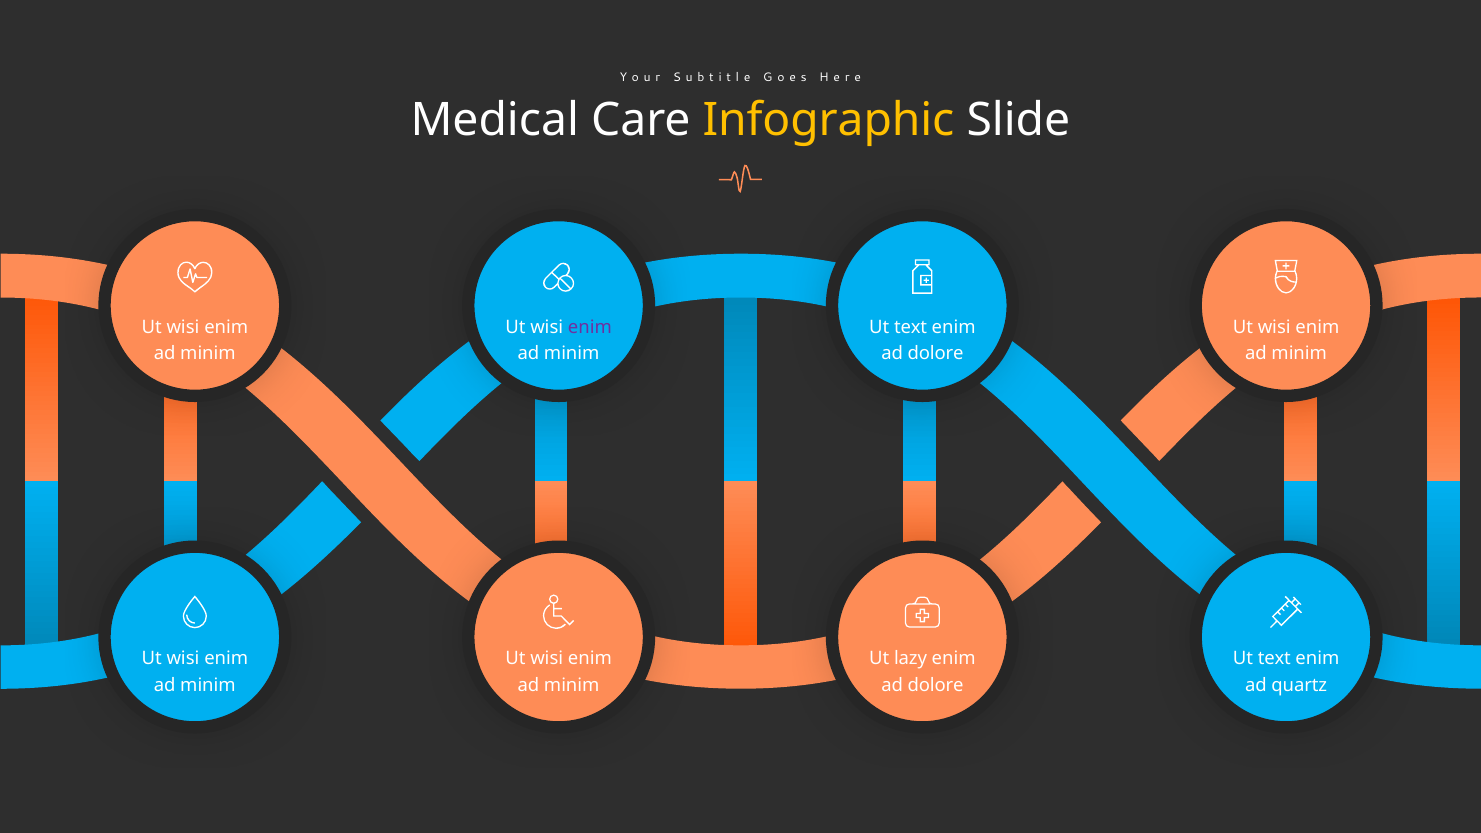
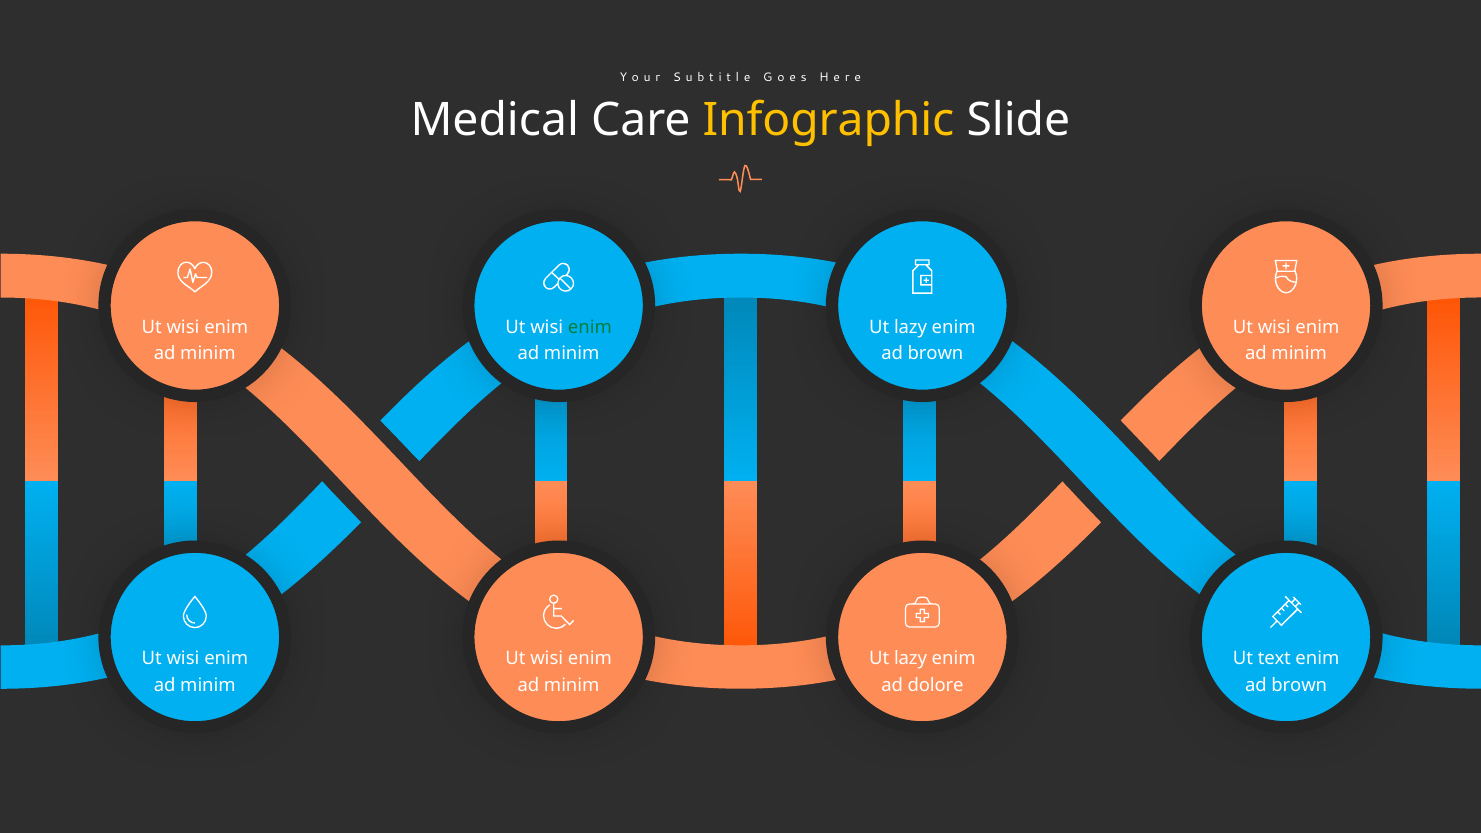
enim at (590, 327) colour: purple -> green
text at (911, 327): text -> lazy
dolore at (936, 354): dolore -> brown
quartz at (1299, 685): quartz -> brown
